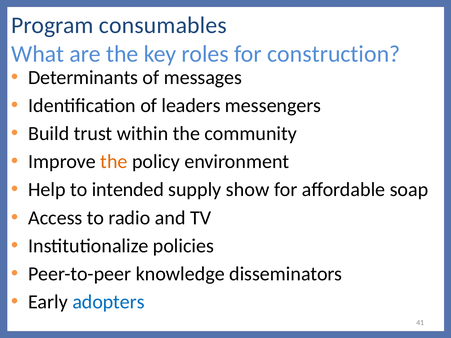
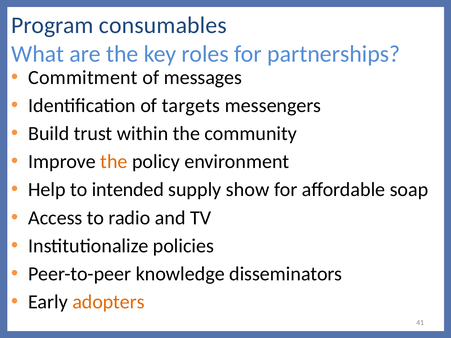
construction: construction -> partnerships
Determinants: Determinants -> Commitment
leaders: leaders -> targets
adopters colour: blue -> orange
